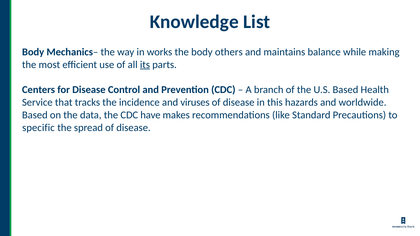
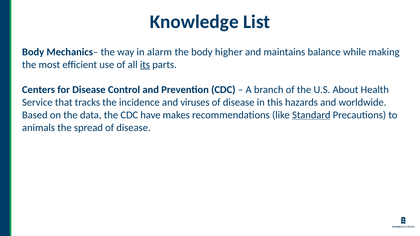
works: works -> alarm
others: others -> higher
U.S Based: Based -> About
Standard underline: none -> present
specific: specific -> animals
